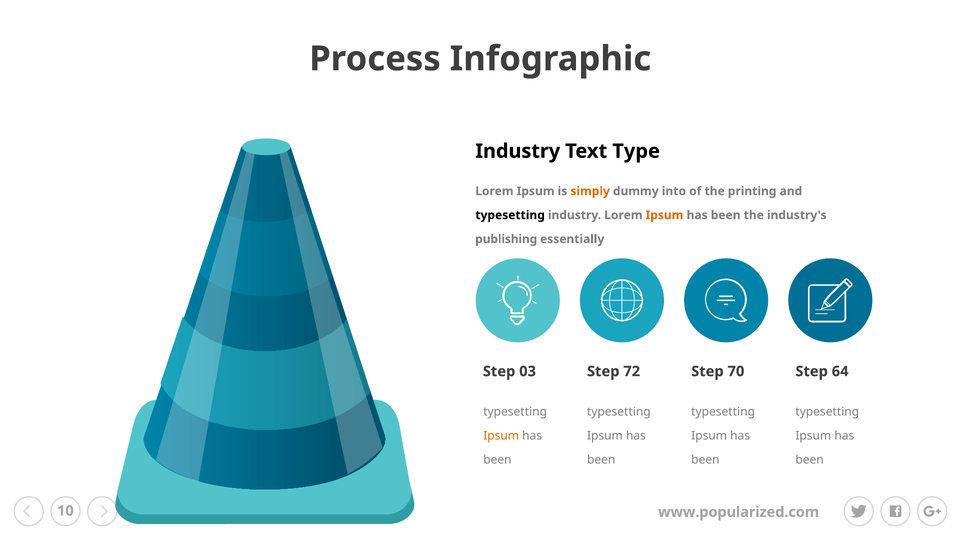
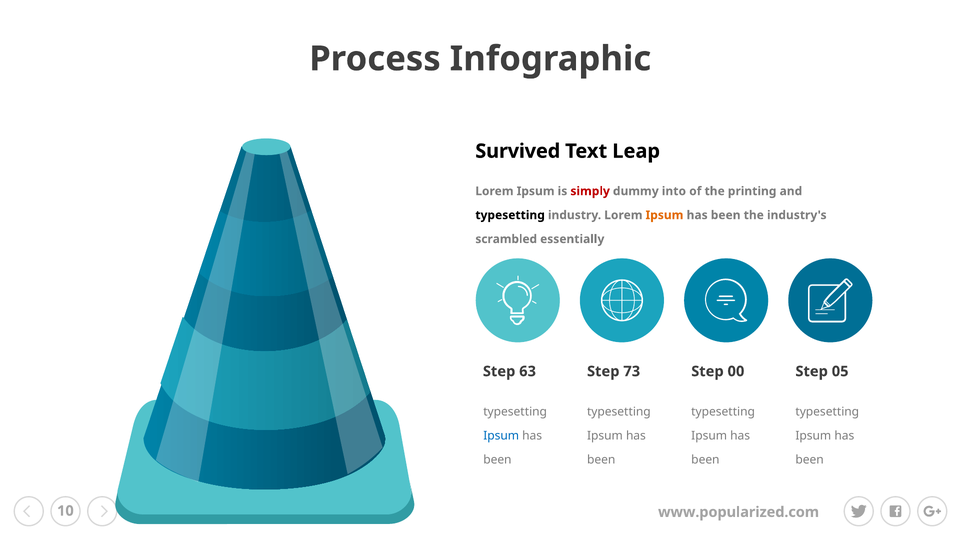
Industry at (518, 151): Industry -> Survived
Type: Type -> Leap
simply colour: orange -> red
publishing: publishing -> scrambled
03: 03 -> 63
72: 72 -> 73
70: 70 -> 00
64: 64 -> 05
Ipsum at (501, 436) colour: orange -> blue
